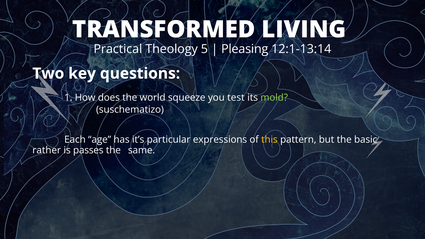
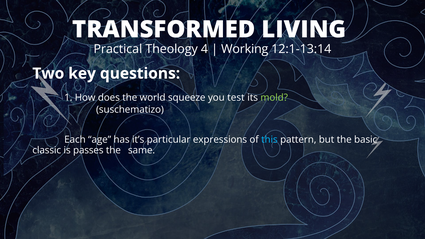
5: 5 -> 4
Pleasing: Pleasing -> Working
this colour: yellow -> light blue
rather: rather -> classic
